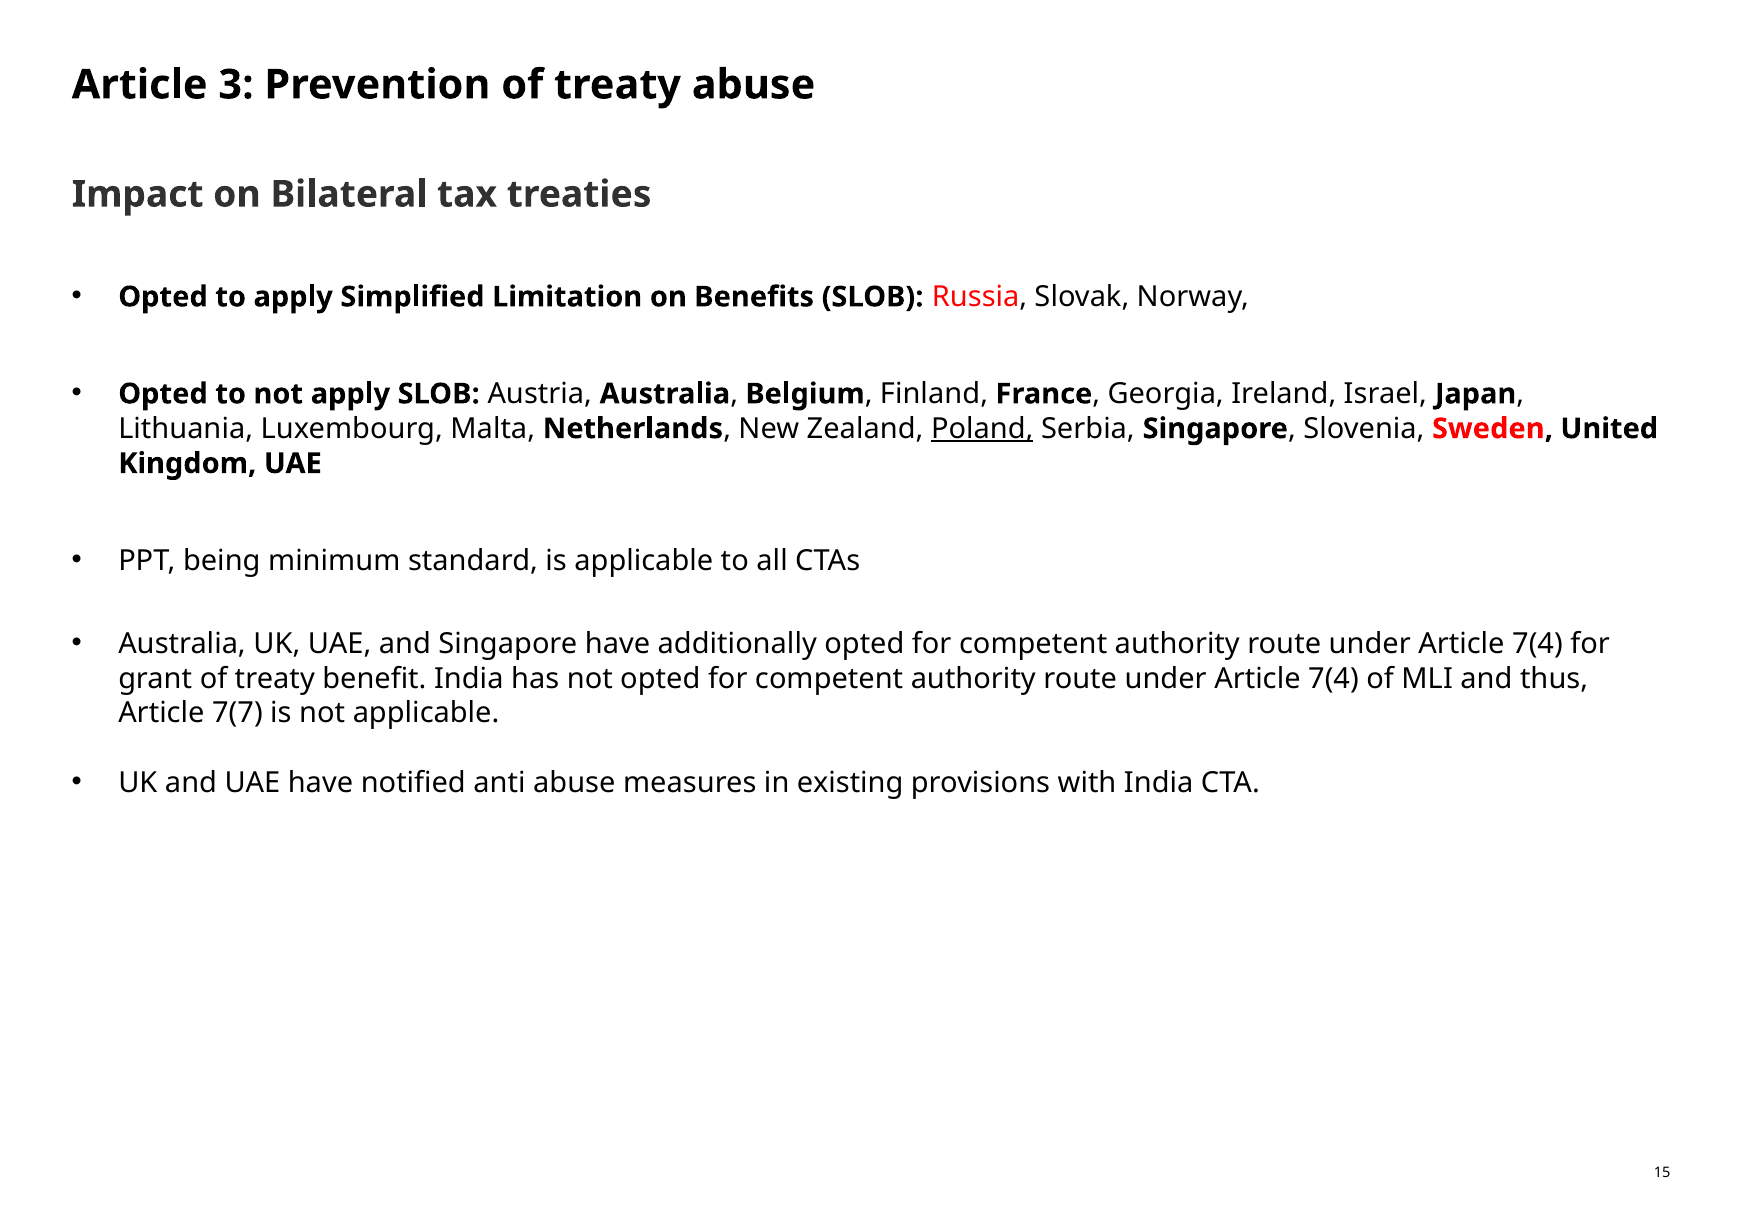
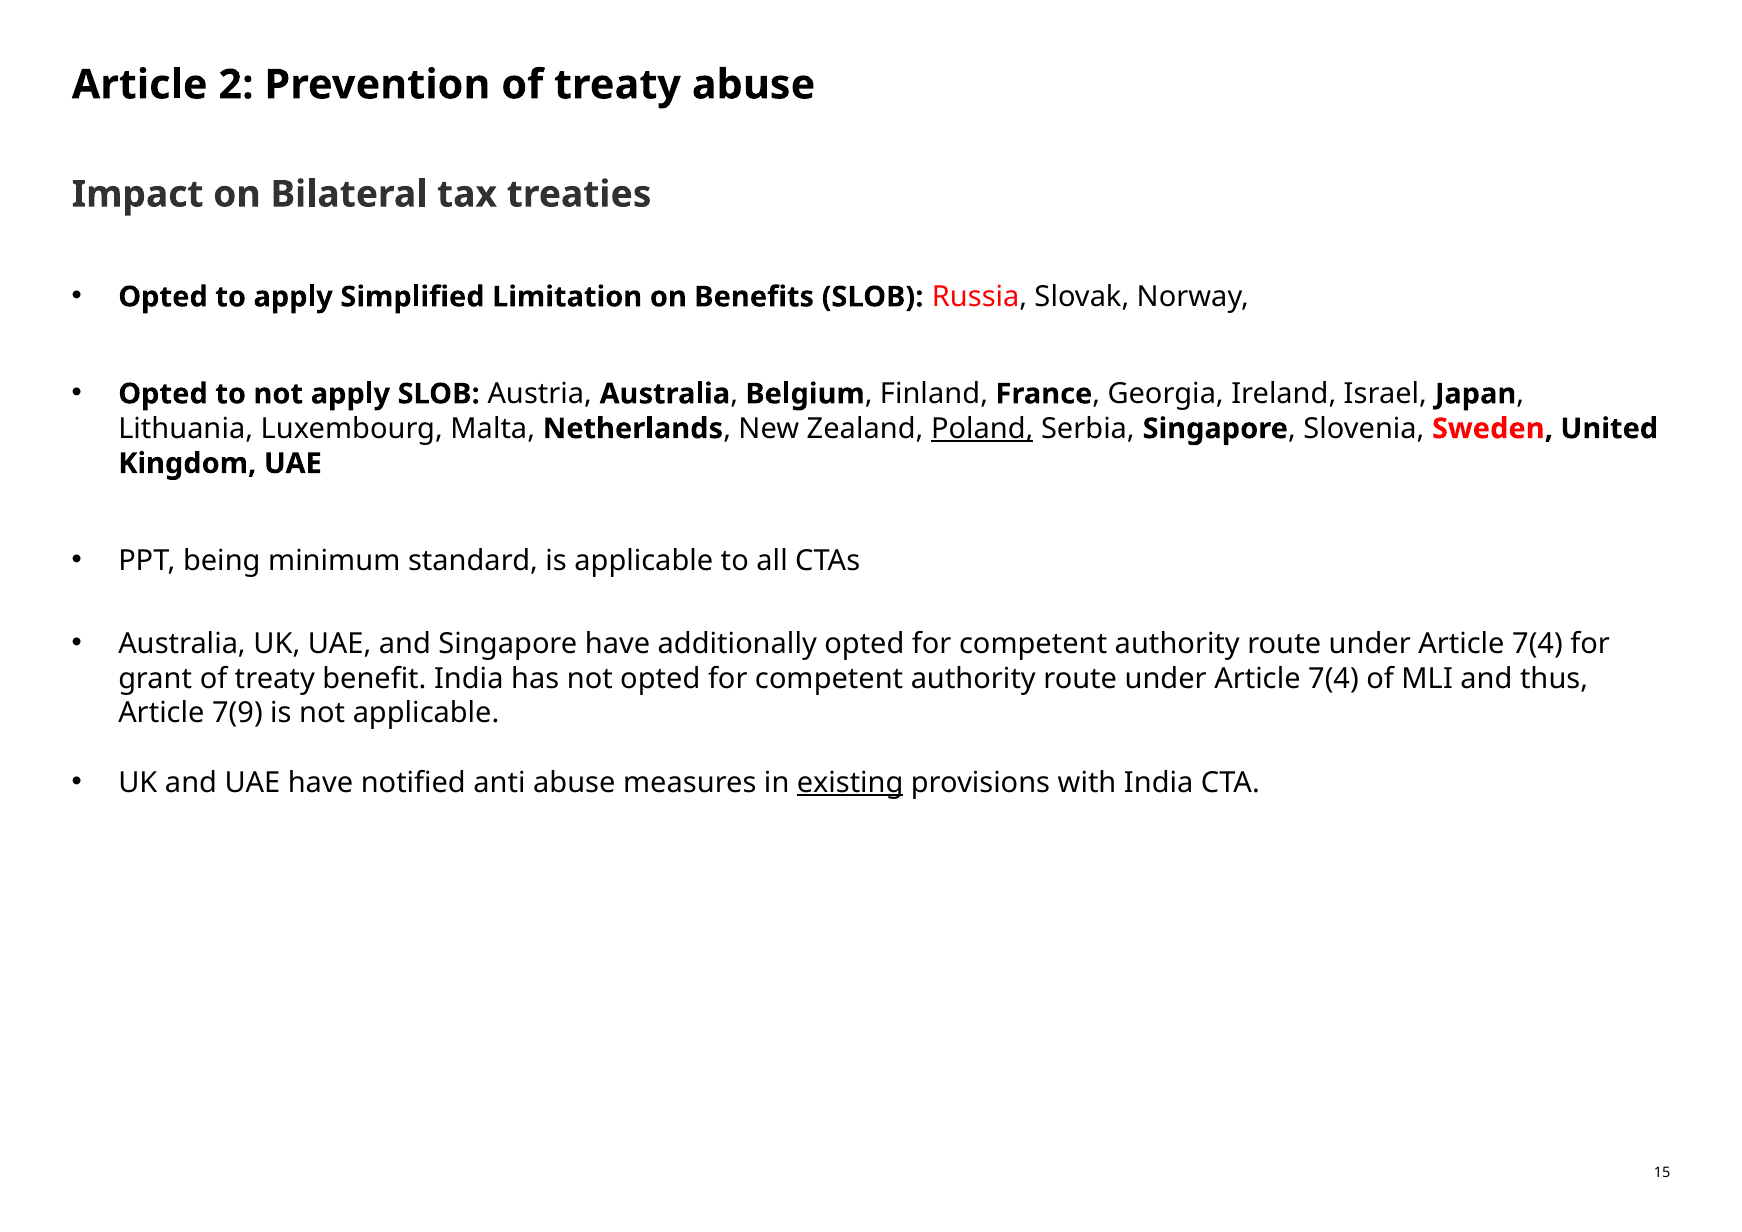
3: 3 -> 2
7(7: 7(7 -> 7(9
existing underline: none -> present
